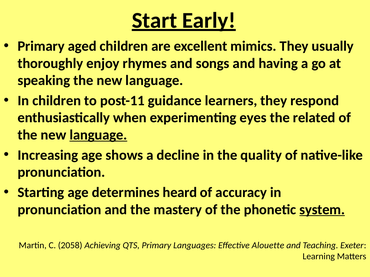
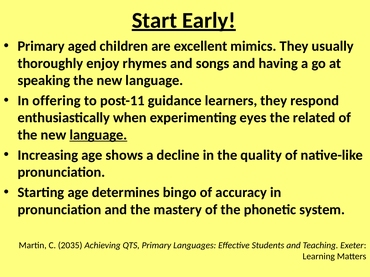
In children: children -> offering
heard: heard -> bingo
system underline: present -> none
2058: 2058 -> 2035
Alouette: Alouette -> Students
